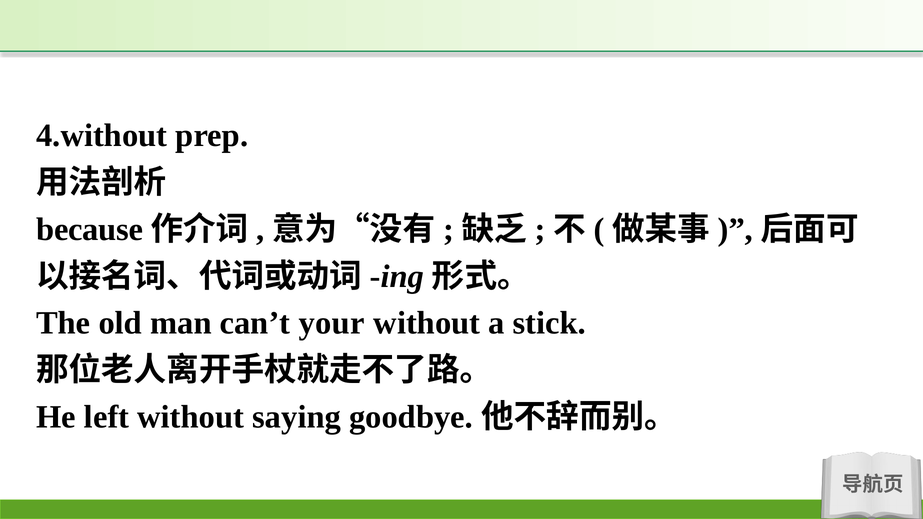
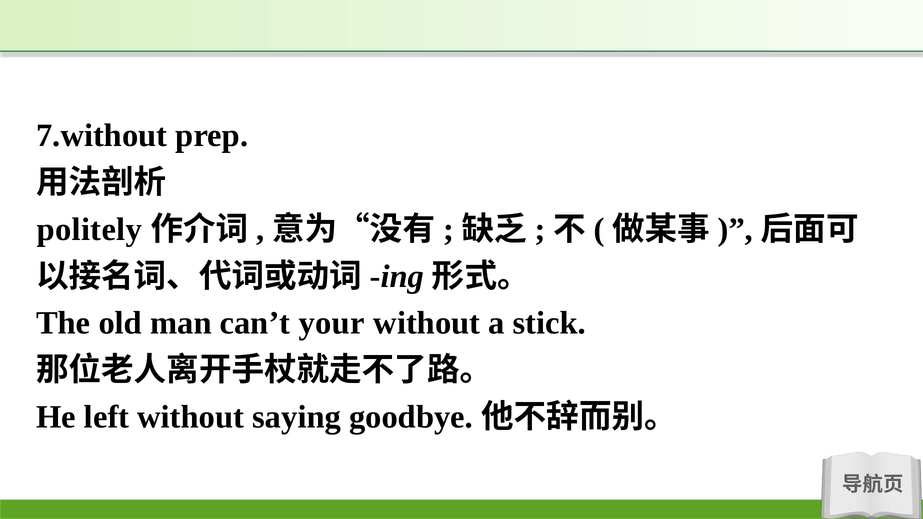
4.without: 4.without -> 7.without
because: because -> politely
